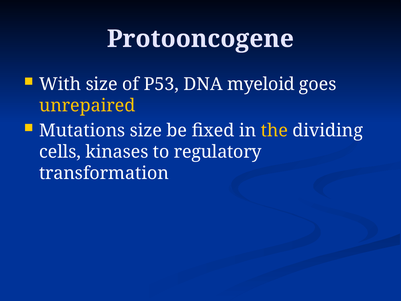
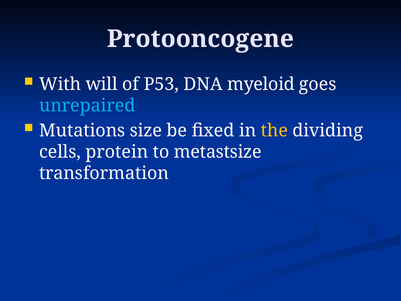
With size: size -> will
unrepaired colour: yellow -> light blue
kinases: kinases -> protein
regulatory: regulatory -> metastsize
